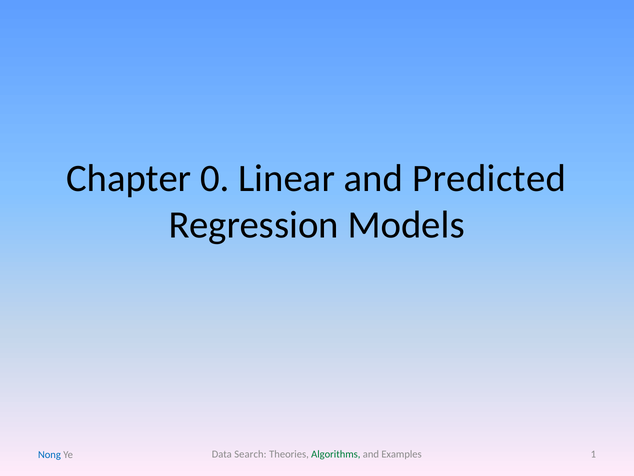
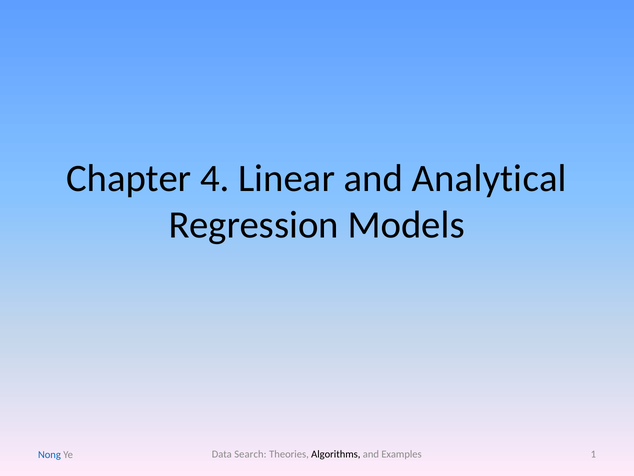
0: 0 -> 4
Predicted: Predicted -> Analytical
Algorithms colour: green -> black
